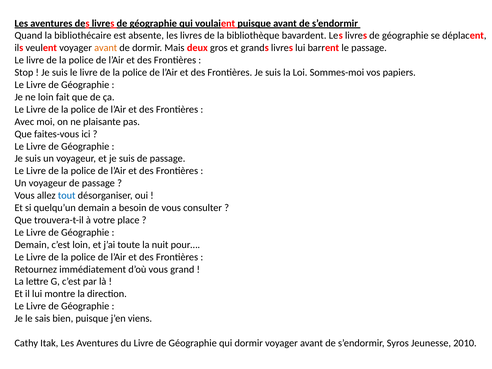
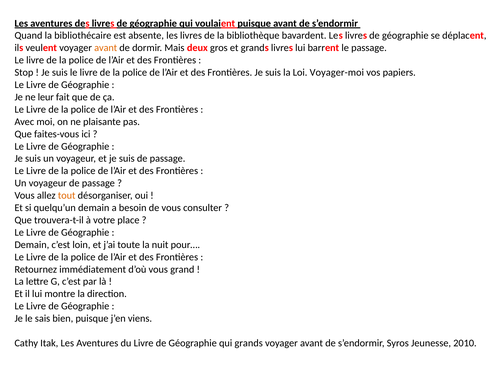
Sommes-moi: Sommes-moi -> Voyager-moi
ne loin: loin -> leur
tout colour: blue -> orange
qui dormir: dormir -> grands
